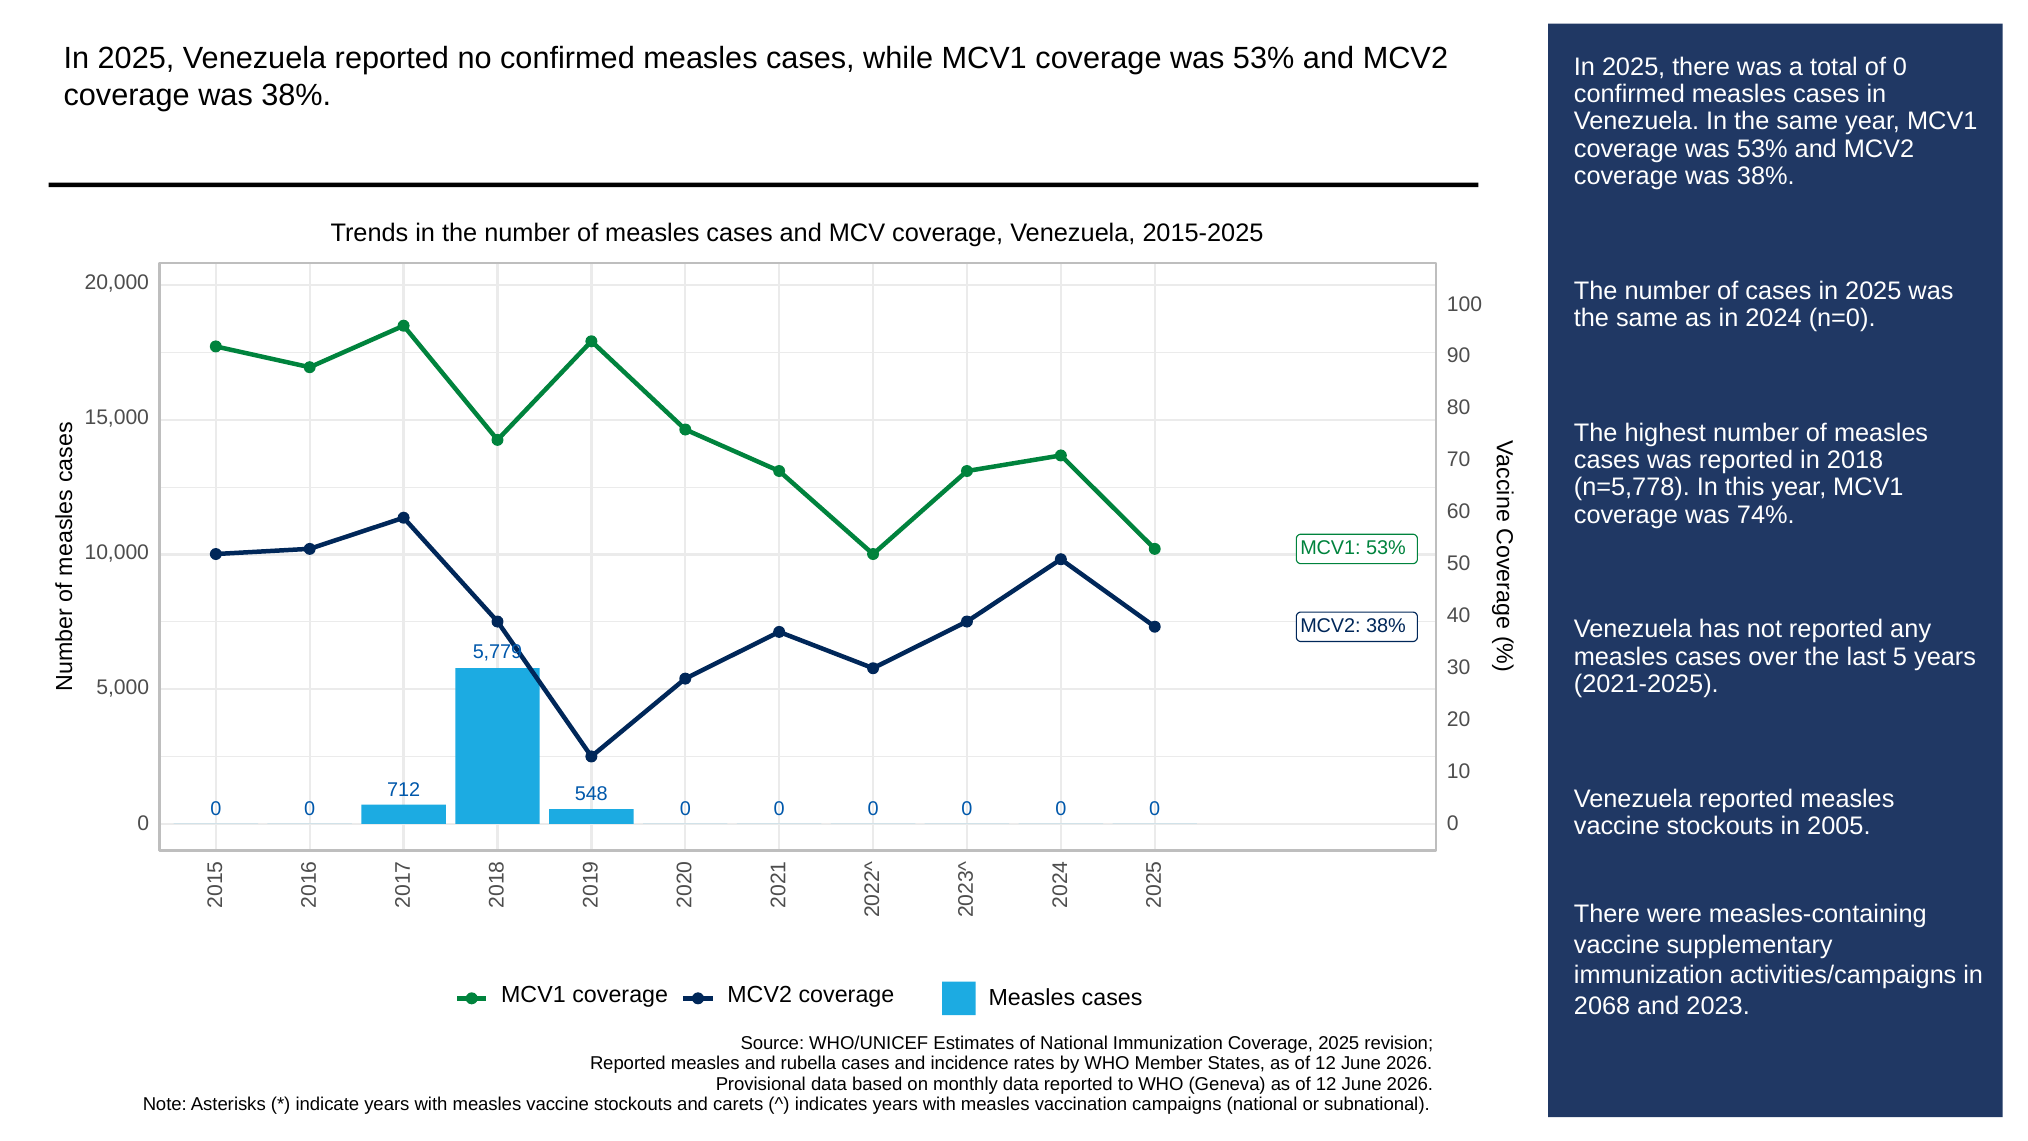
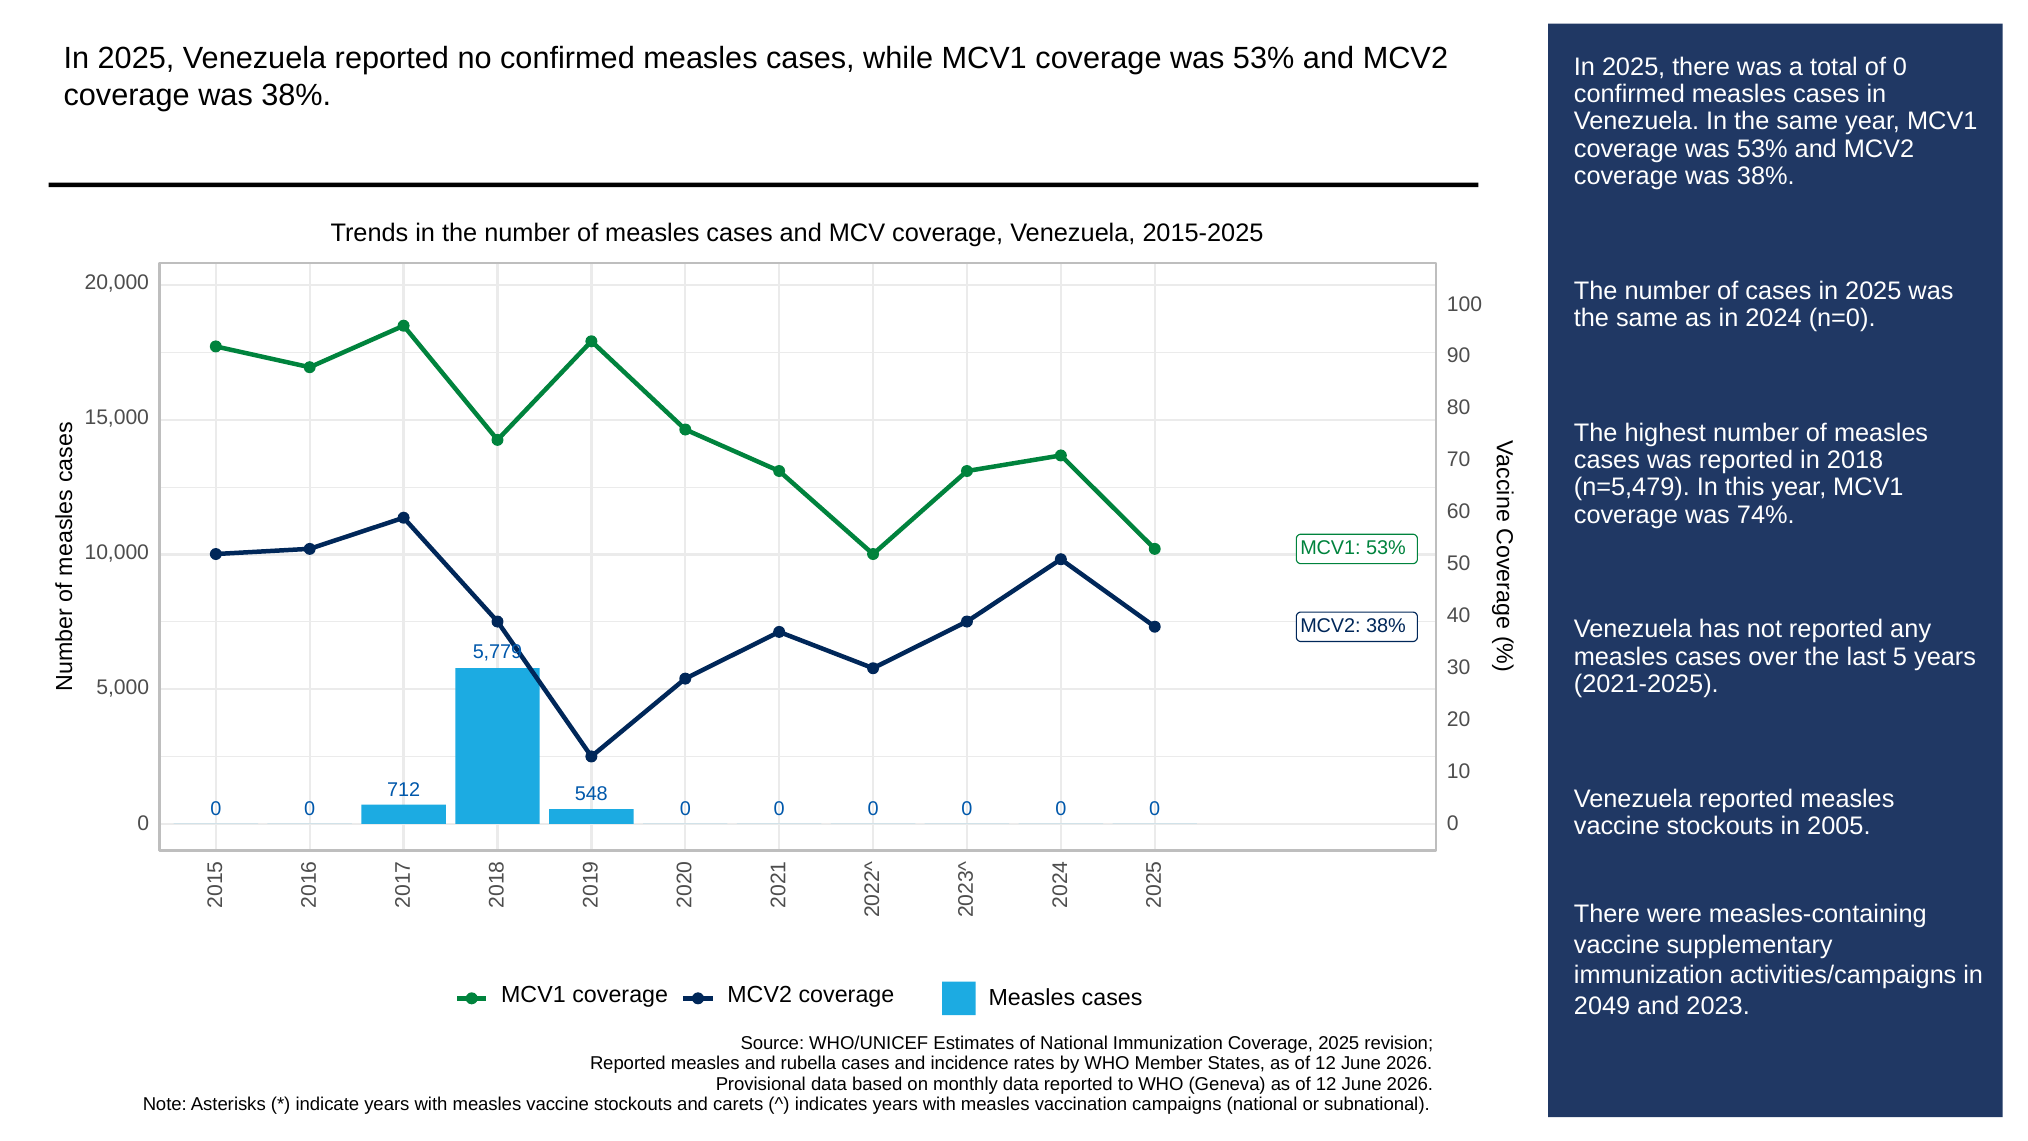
n=5,778: n=5,778 -> n=5,479
2068: 2068 -> 2049
